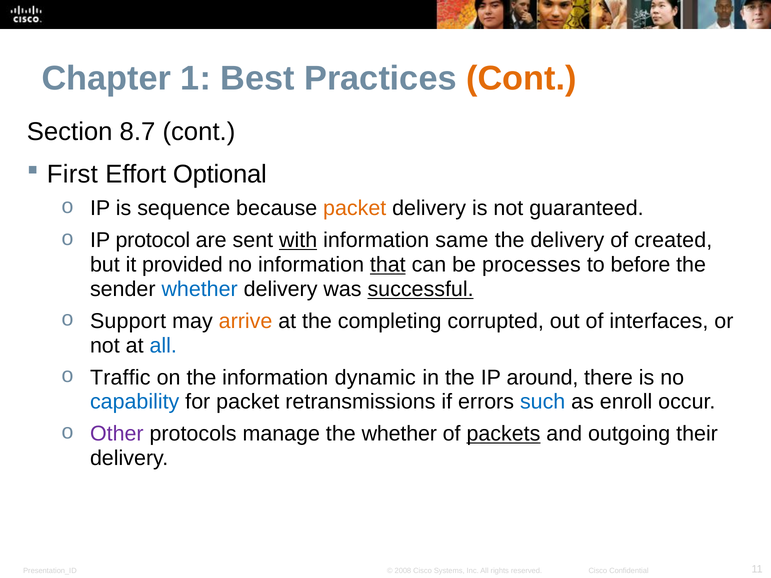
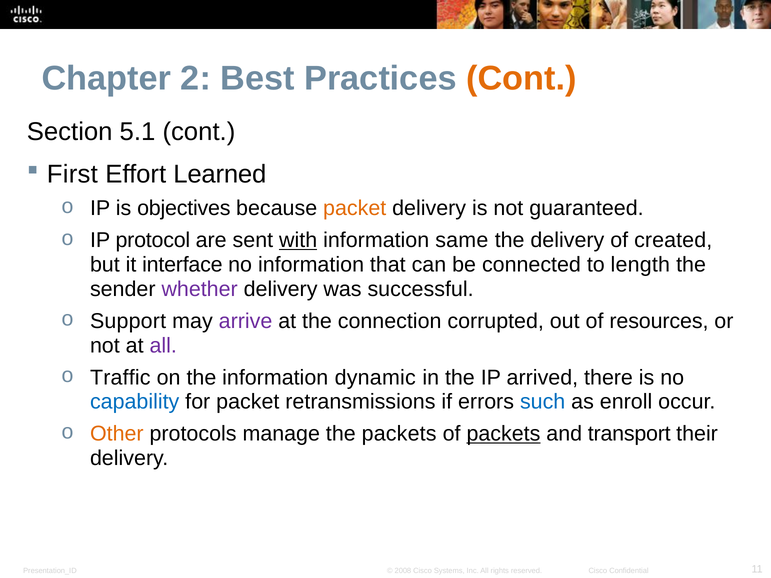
1: 1 -> 2
8.7: 8.7 -> 5.1
Optional: Optional -> Learned
sequence: sequence -> objectives
provided: provided -> interface
that underline: present -> none
processes: processes -> connected
before: before -> length
whether at (200, 289) colour: blue -> purple
successful underline: present -> none
arrive colour: orange -> purple
completing: completing -> connection
interfaces: interfaces -> resources
all at (163, 346) colour: blue -> purple
around: around -> arrived
Other colour: purple -> orange
the whether: whether -> packets
outgoing: outgoing -> transport
